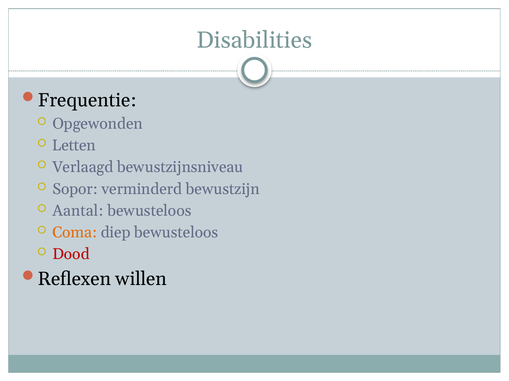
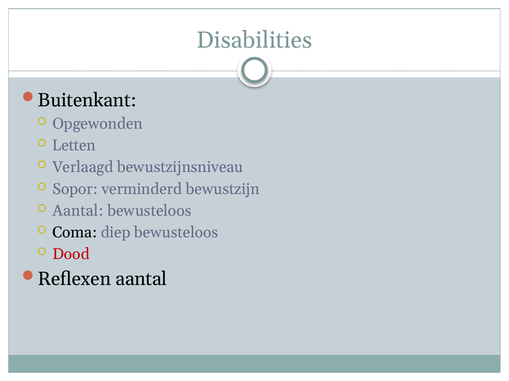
Frequentie: Frequentie -> Buitenkant
Coma colour: orange -> black
Reflexen willen: willen -> aantal
